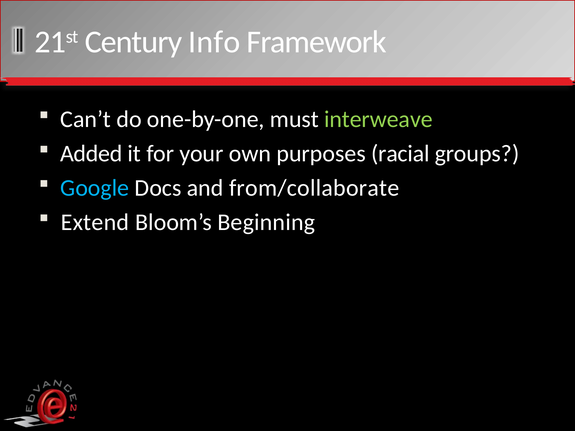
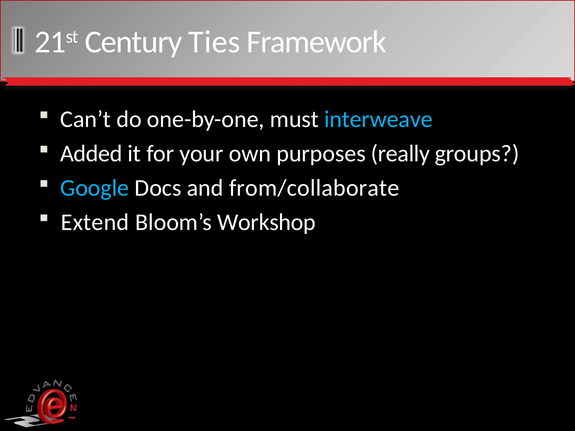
Info: Info -> Ties
interweave colour: light green -> light blue
racial: racial -> really
Beginning: Beginning -> Workshop
